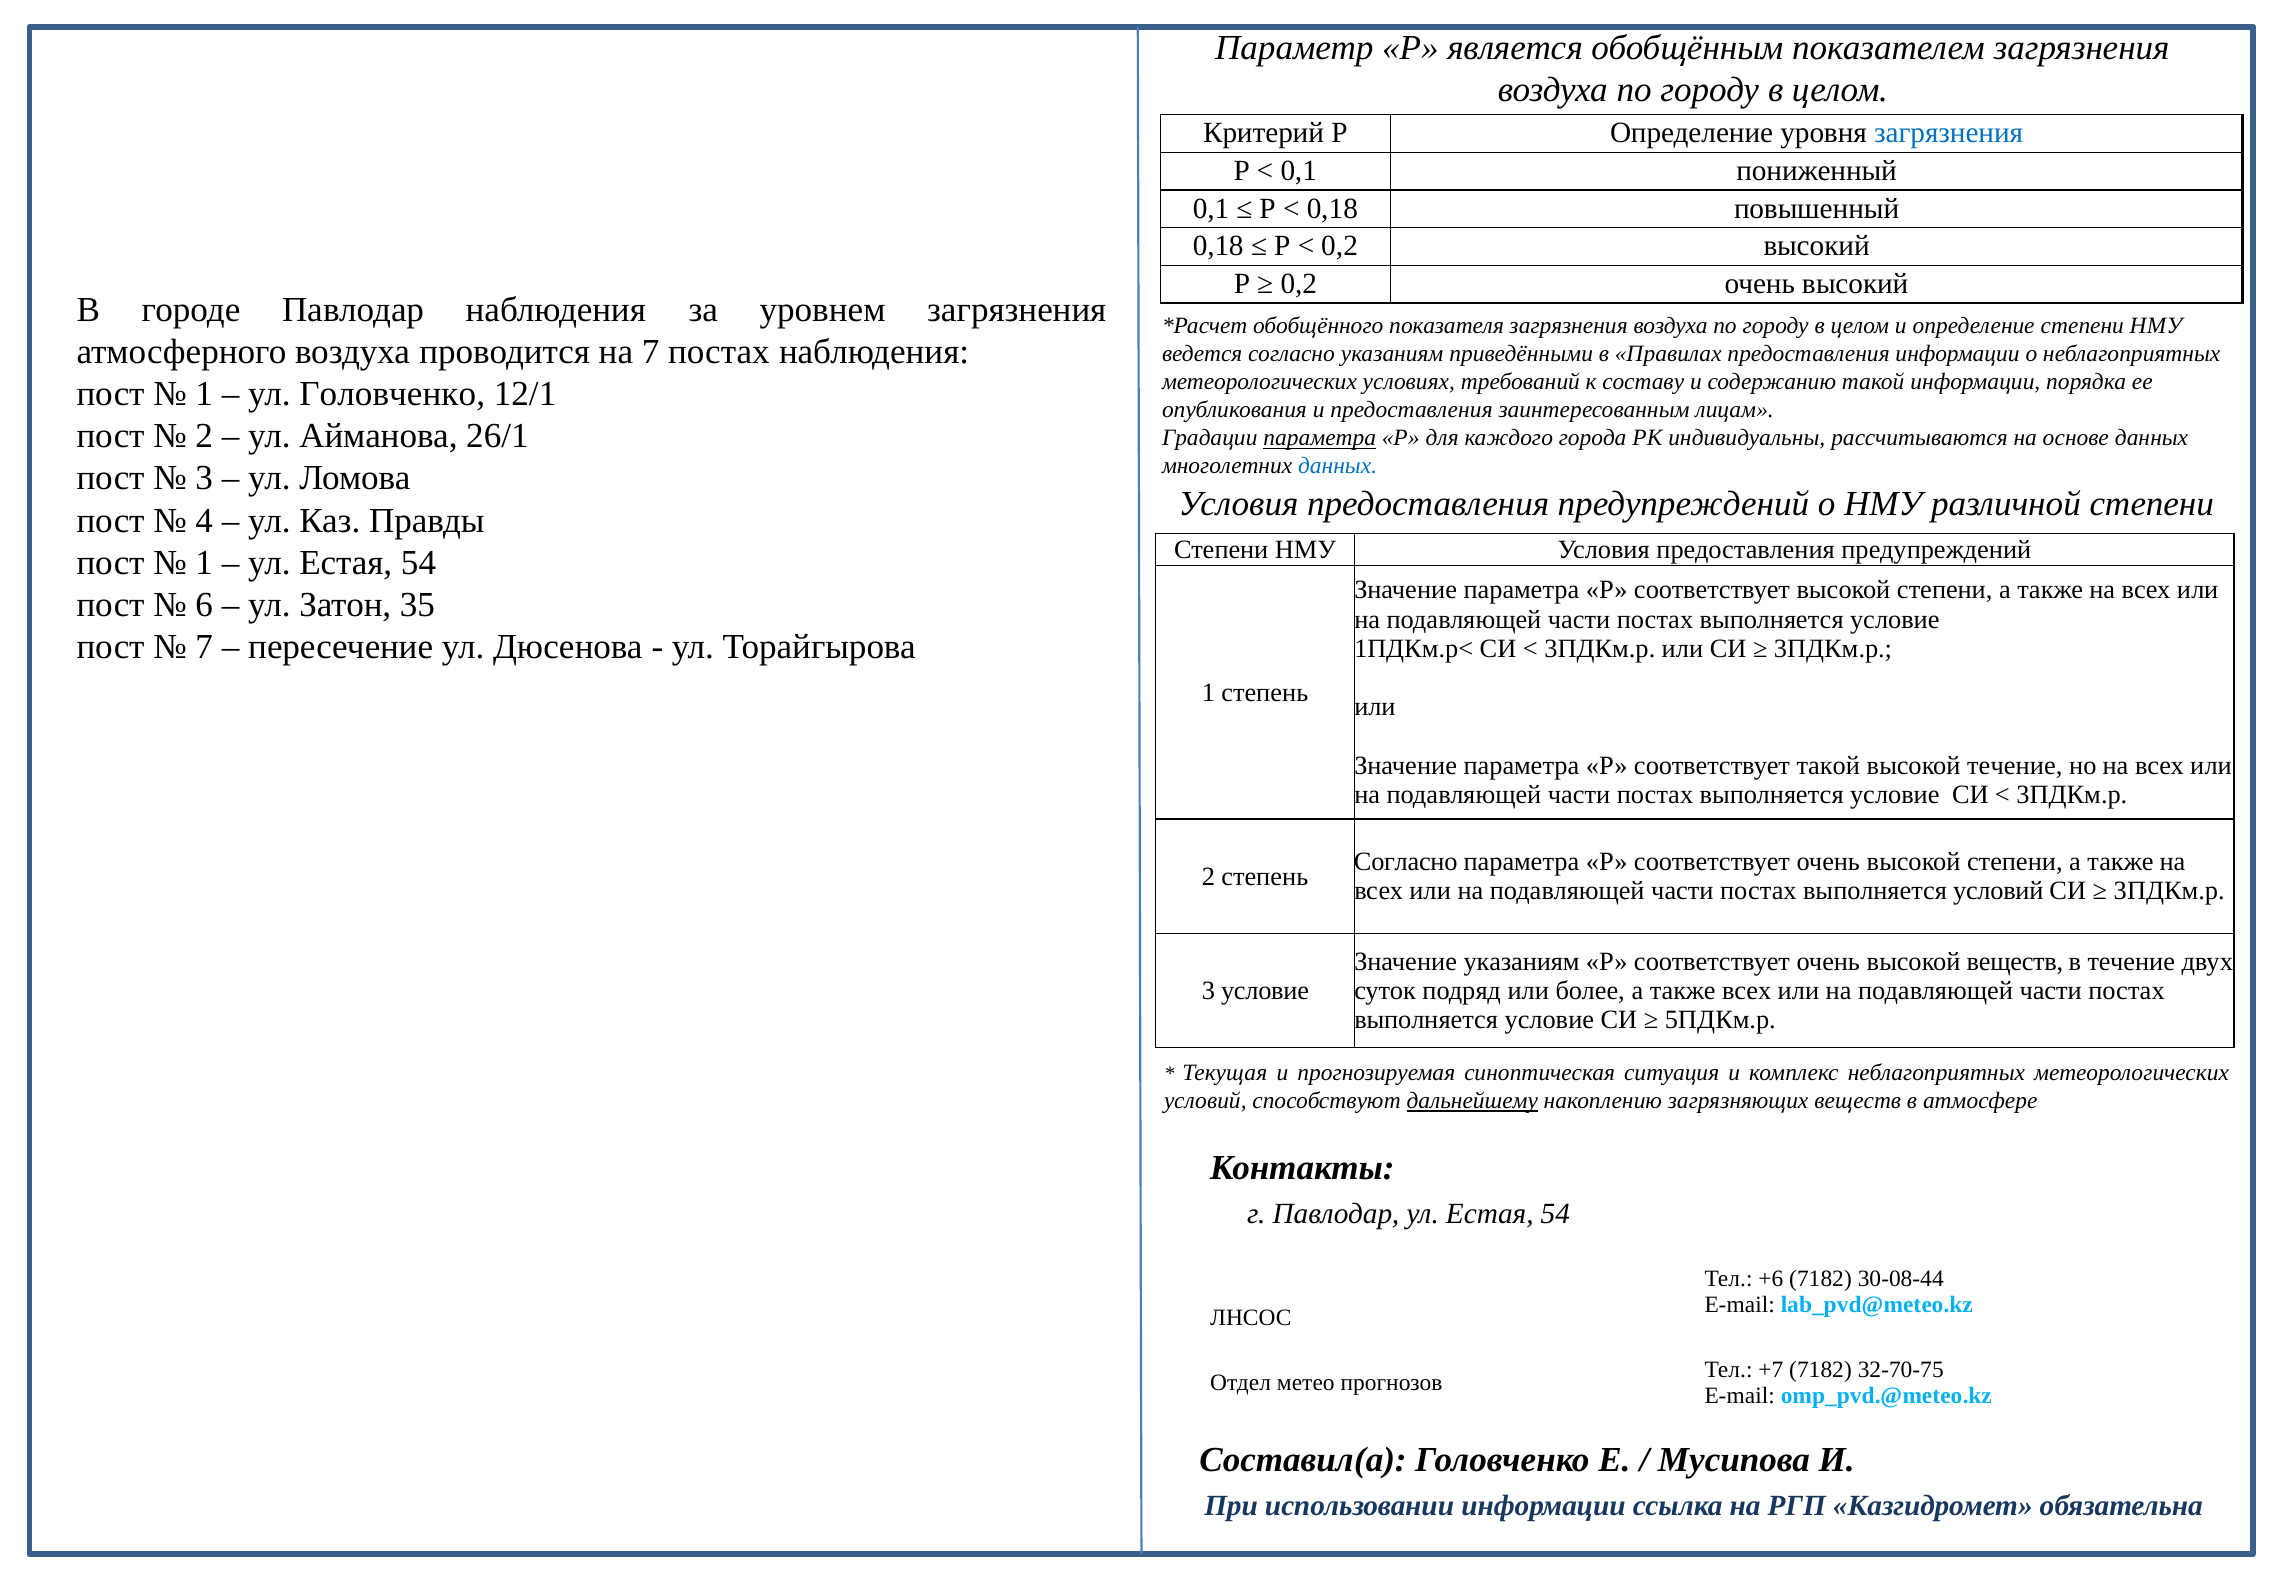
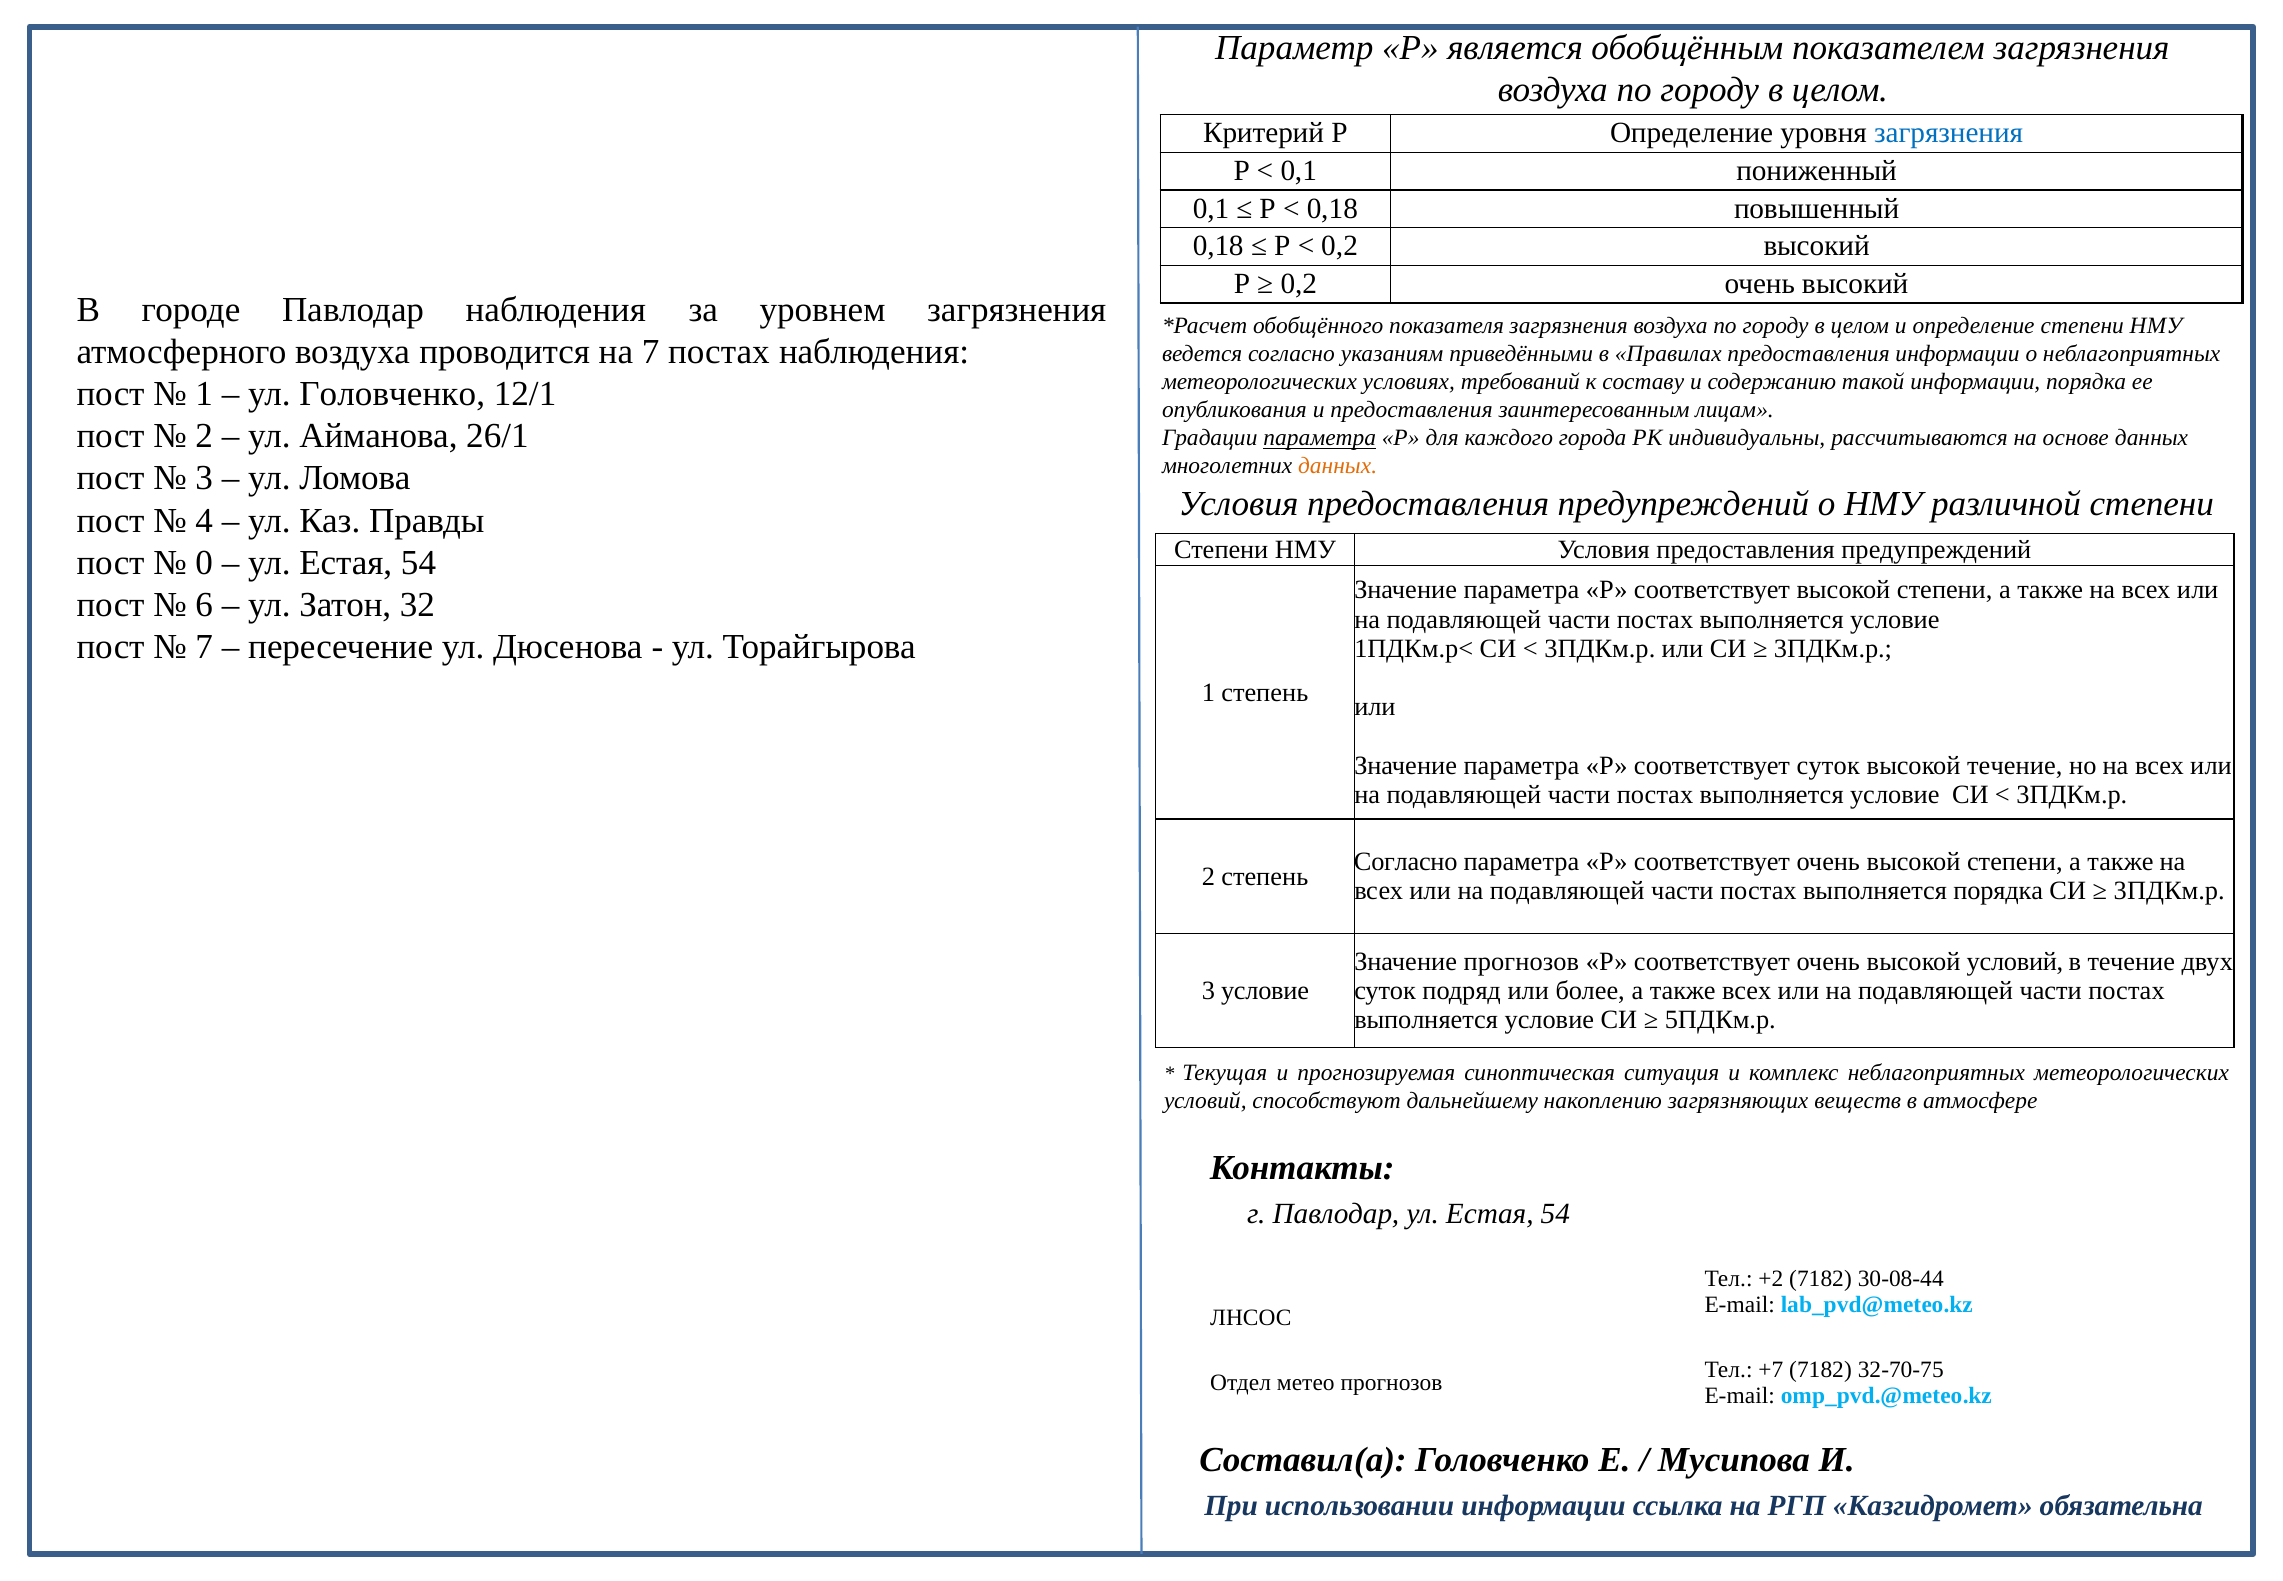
данных at (1338, 466) colour: blue -> orange
1 at (204, 562): 1 -> 0
35: 35 -> 32
соответствует такой: такой -> суток
выполняется условий: условий -> порядка
Значение указаниям: указаниям -> прогнозов
высокой веществ: веществ -> условий
дальнейшему underline: present -> none
+6: +6 -> +2
